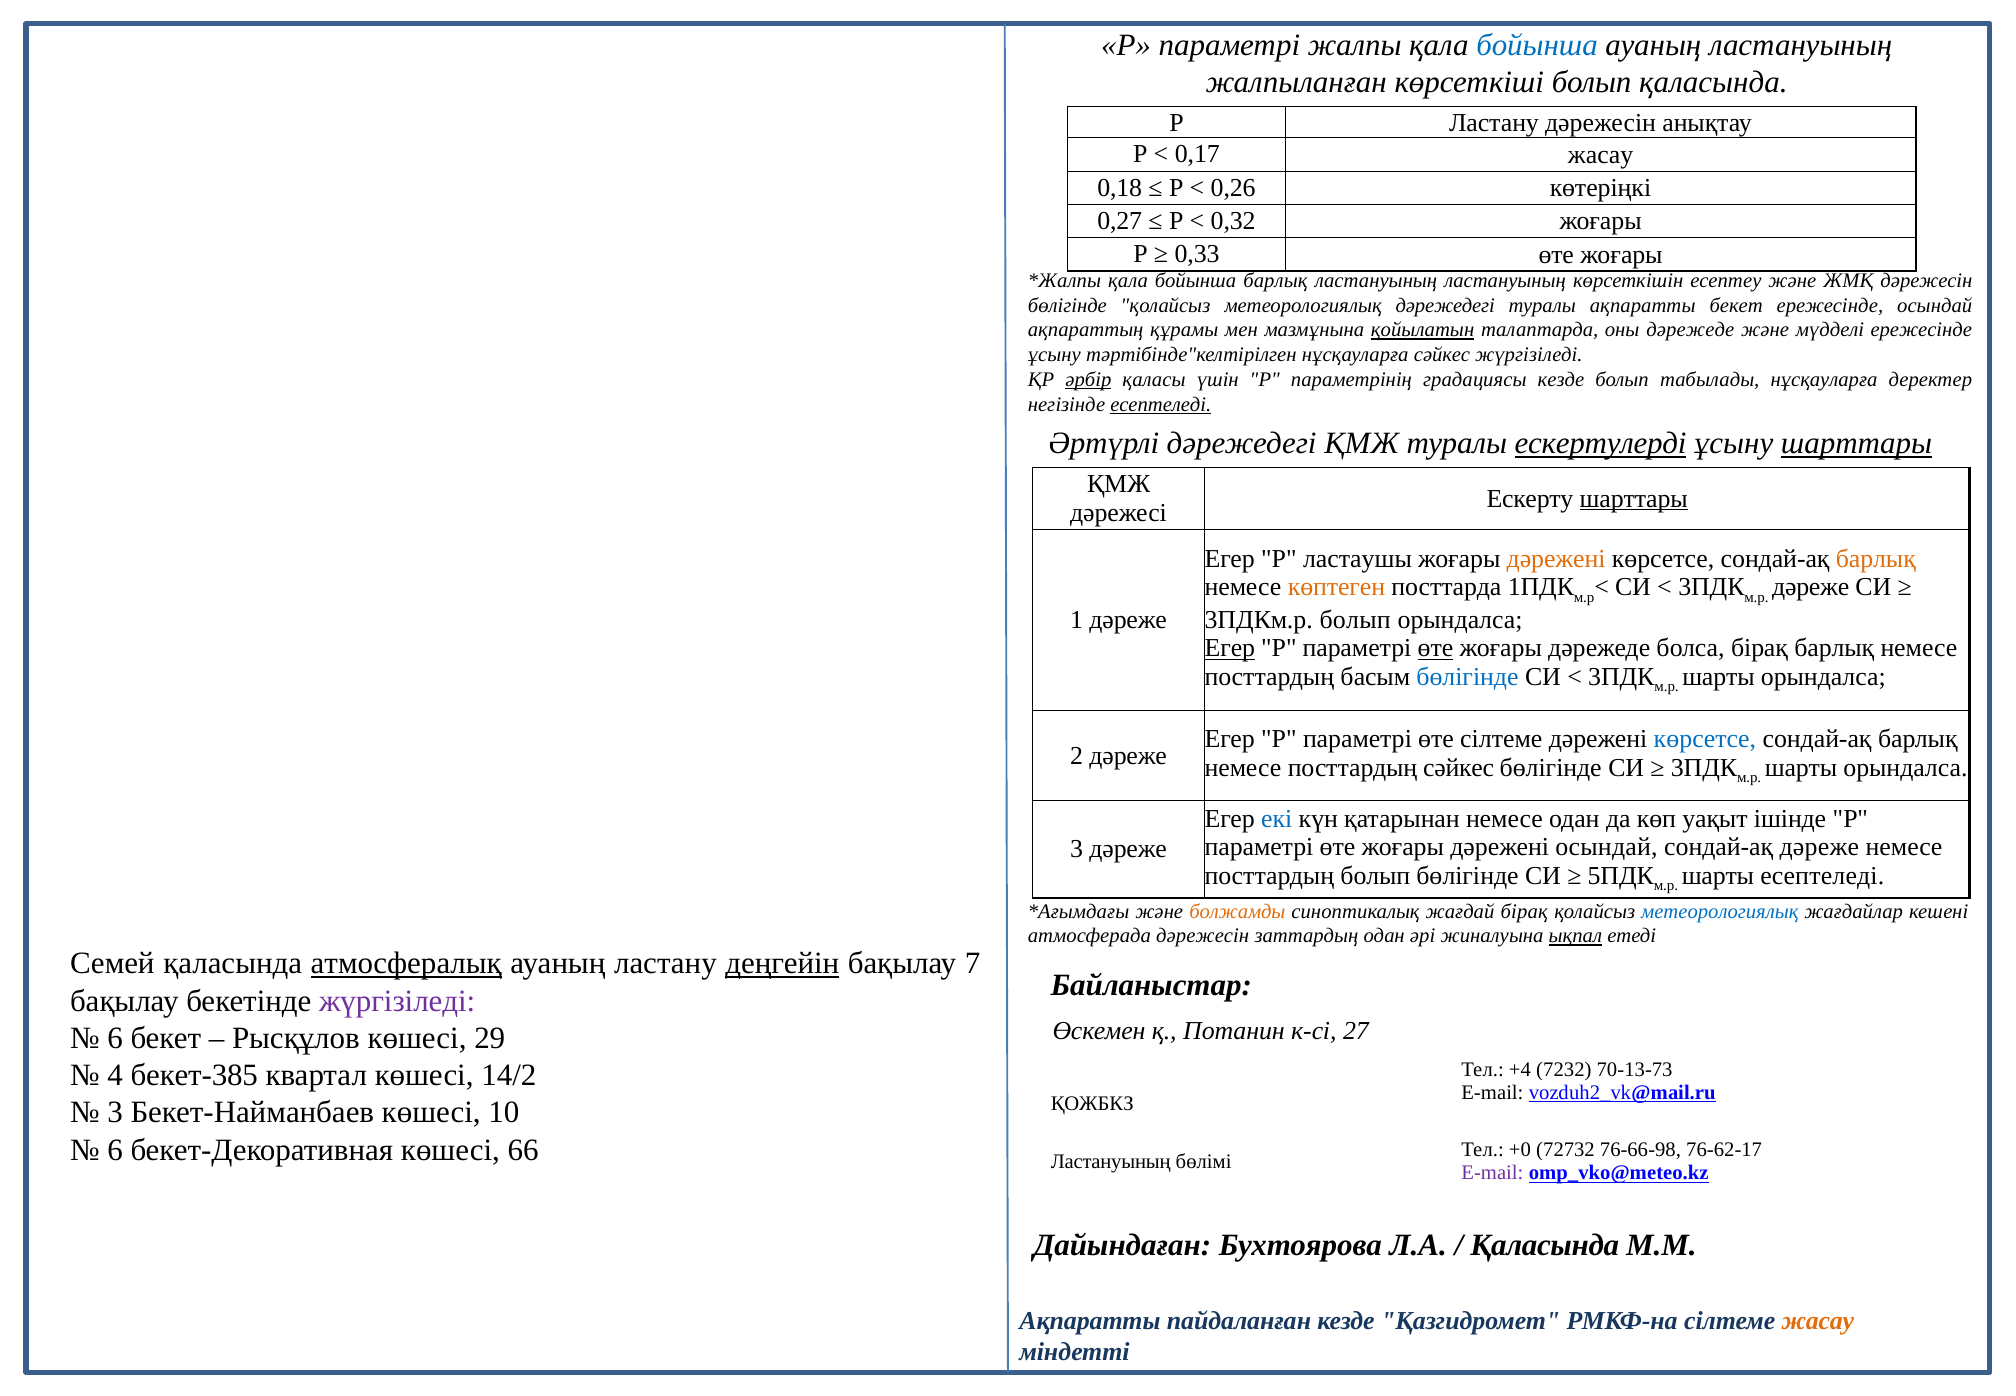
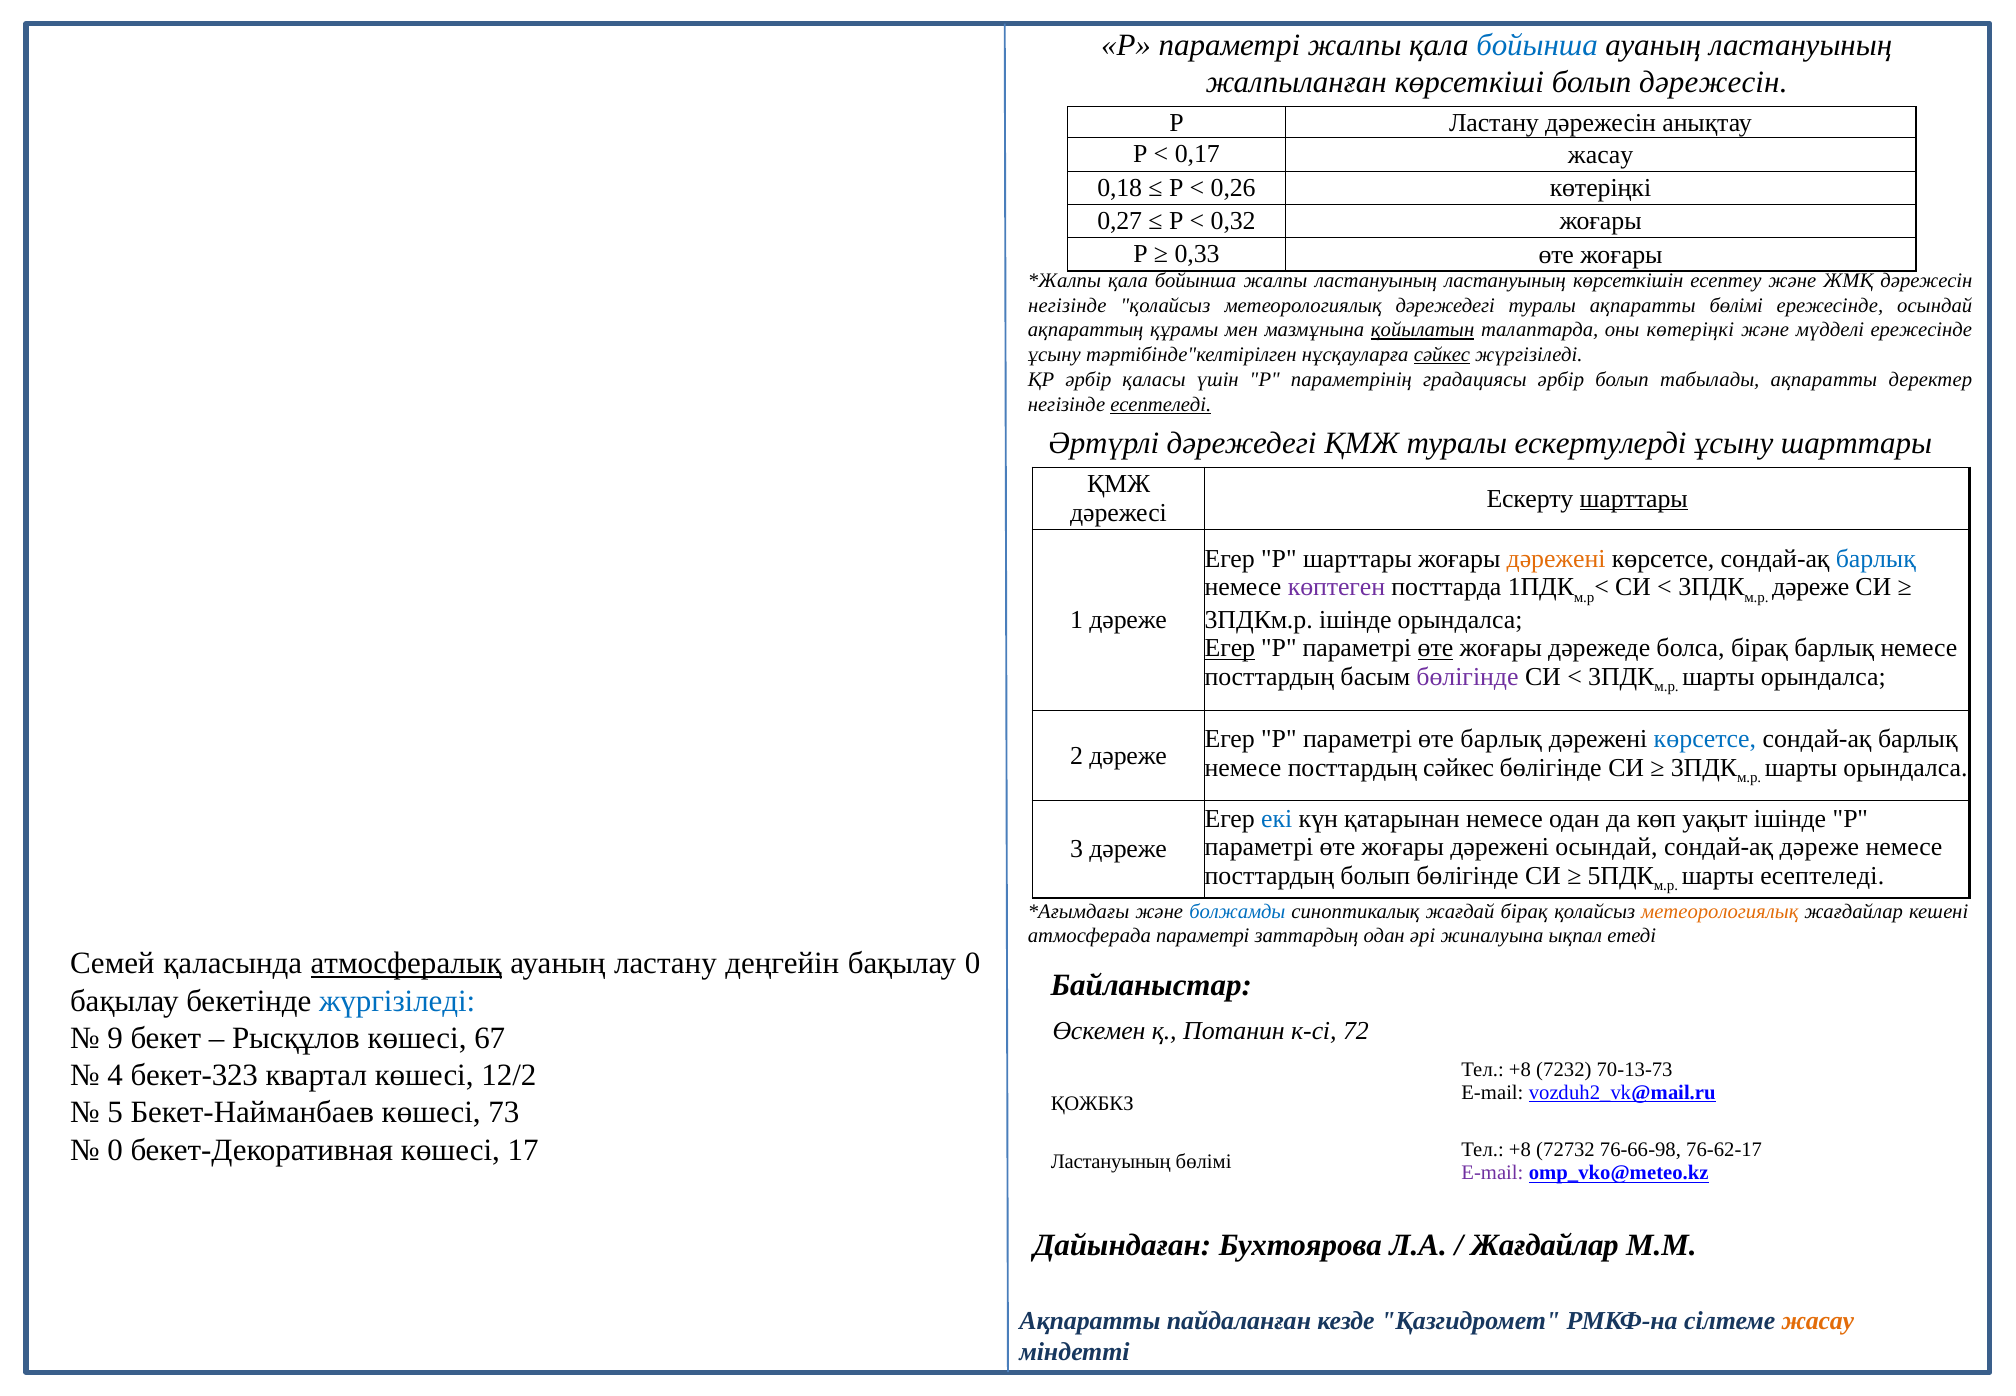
болып қаласында: қаласында -> дәрежесін
бойынша барлық: барлық -> жалпы
бөлігінде at (1067, 305): бөлігінде -> негізінде
ақпаратты бекет: бекет -> бөлімі
оны дәрежеде: дәрежеде -> көтеріңкі
сәйкес at (1442, 355) underline: none -> present
әрбір at (1088, 380) underline: present -> none
градациясы кезде: кезде -> әрбір
табылады нұсқауларға: нұсқауларға -> ақпаратты
ескертулерді underline: present -> none
шарттары at (1856, 444) underline: present -> none
Р ластаушы: ластаушы -> шарттары
барлық at (1876, 559) colour: orange -> blue
көптеген colour: orange -> purple
3ПДКм.р болып: болып -> ішінде
бөлігінде at (1467, 677) colour: blue -> purple
өте сілтеме: сілтеме -> барлық
болжамды colour: orange -> blue
метеорологиялық at (1720, 911) colour: blue -> orange
атмосферада дәрежесін: дәрежесін -> параметрі
ықпал underline: present -> none
деңгейін underline: present -> none
бақылау 7: 7 -> 0
жүргізіледі at (397, 1001) colour: purple -> blue
27: 27 -> 72
6 at (115, 1038): 6 -> 9
29: 29 -> 67
+4 at (1520, 1069): +4 -> +8
бекет-385: бекет-385 -> бекет-323
14/2: 14/2 -> 12/2
3 at (115, 1112): 3 -> 5
10: 10 -> 73
6 at (115, 1150): 6 -> 0
66: 66 -> 17
+0 at (1520, 1150): +0 -> +8
Қаласында at (1545, 1245): Қаласында -> Жағдайлар
